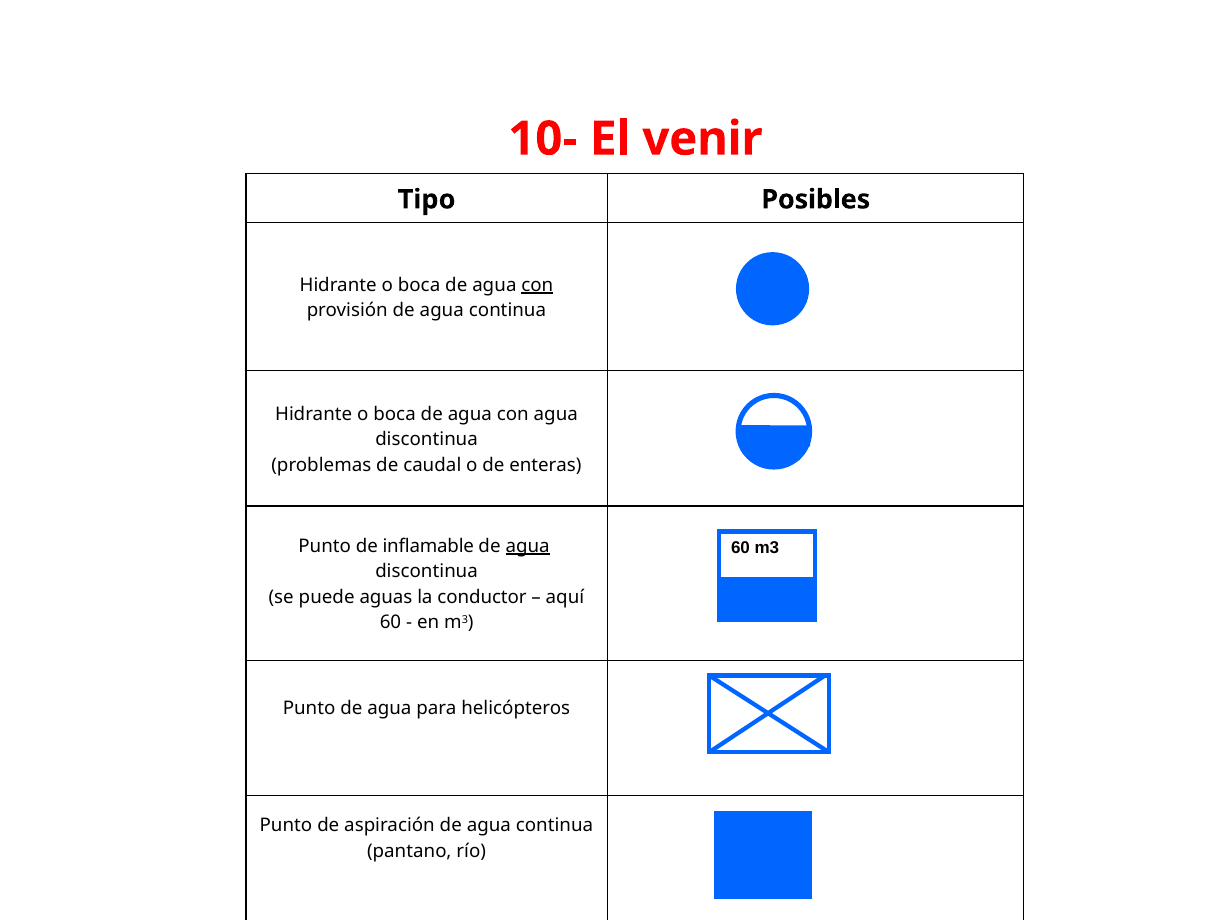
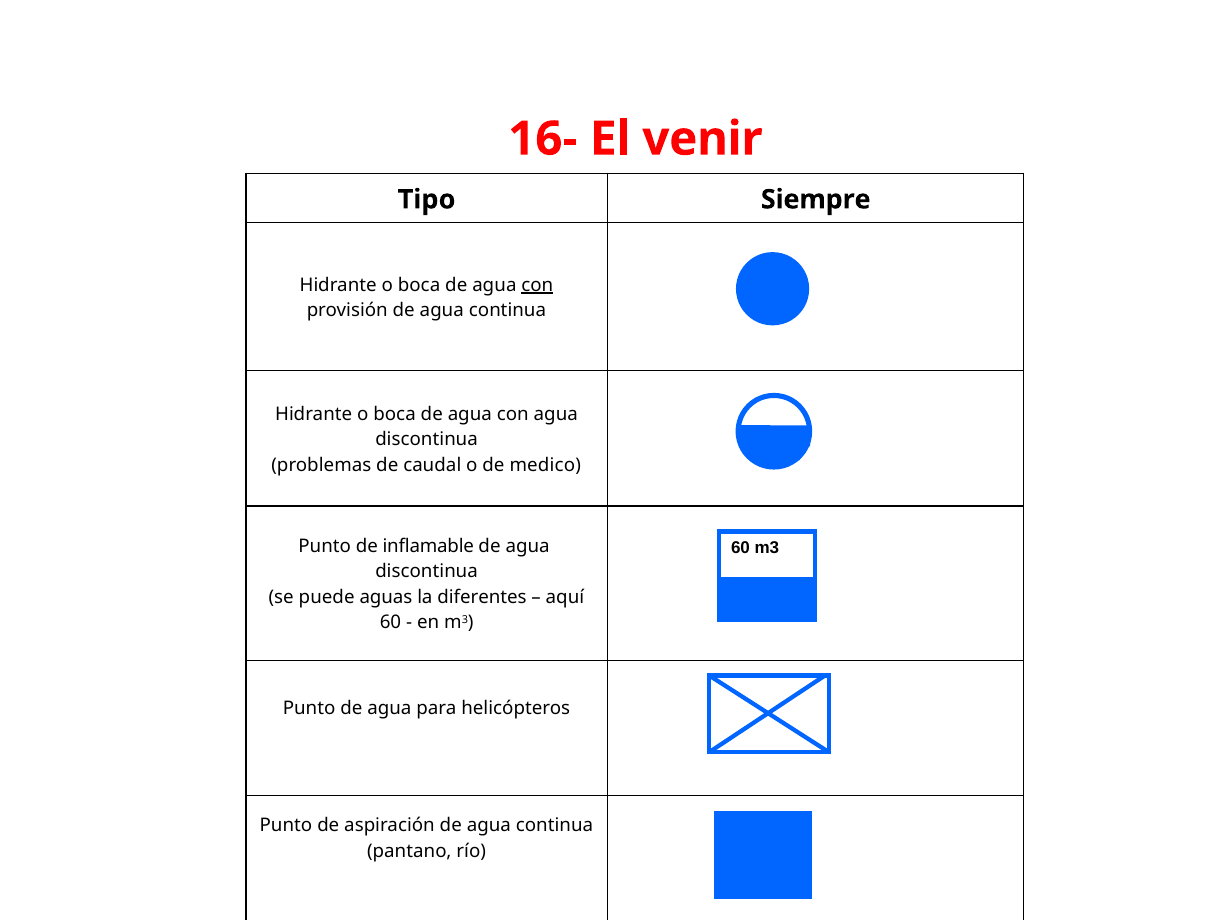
10-: 10- -> 16-
Posibles: Posibles -> Siempre
enteras: enteras -> medico
agua at (528, 546) underline: present -> none
conductor: conductor -> diferentes
